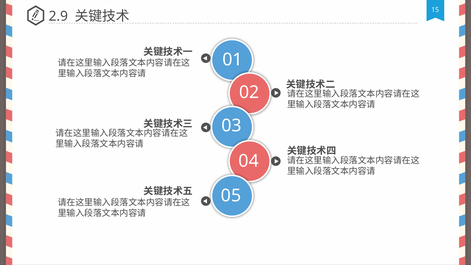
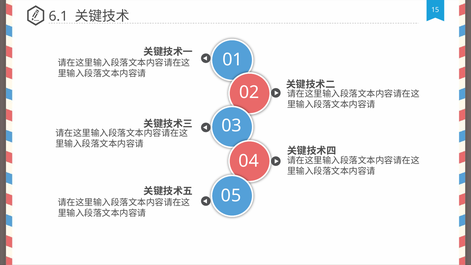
2.9: 2.9 -> 6.1
